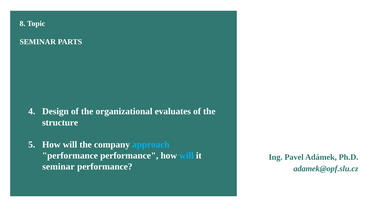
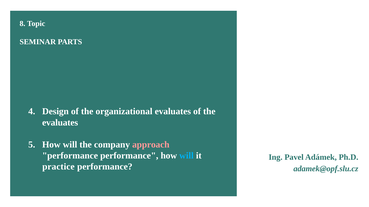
structure at (60, 123): structure -> evaluates
approach colour: light blue -> pink
seminar at (58, 167): seminar -> practice
